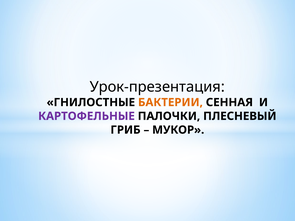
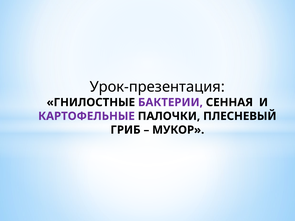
БАКТЕРИИ colour: orange -> purple
